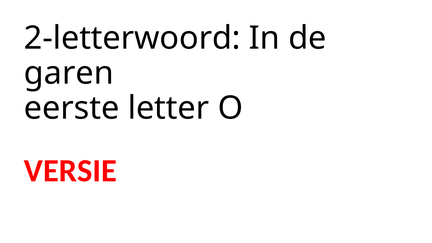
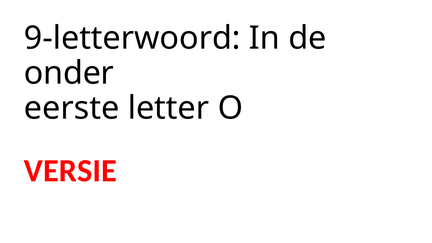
2-letterwoord: 2-letterwoord -> 9-letterwoord
garen: garen -> onder
